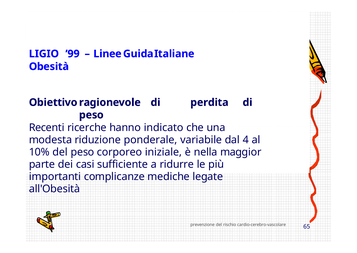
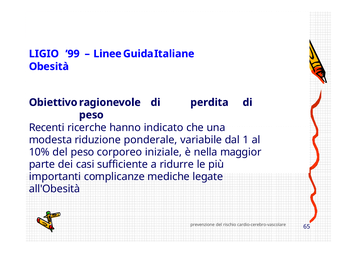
dal 4: 4 -> 1
